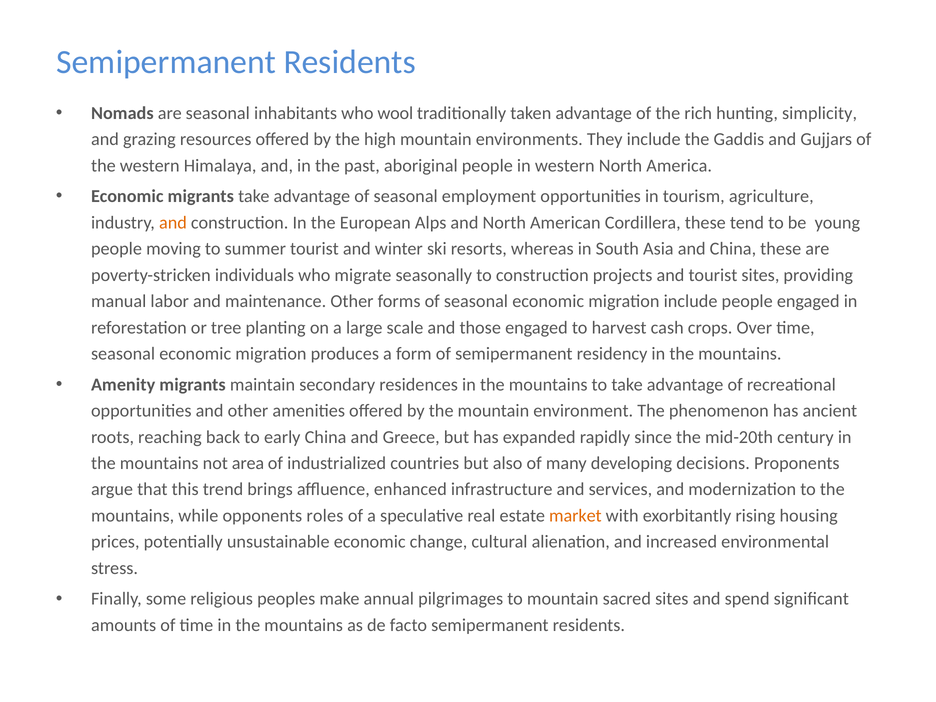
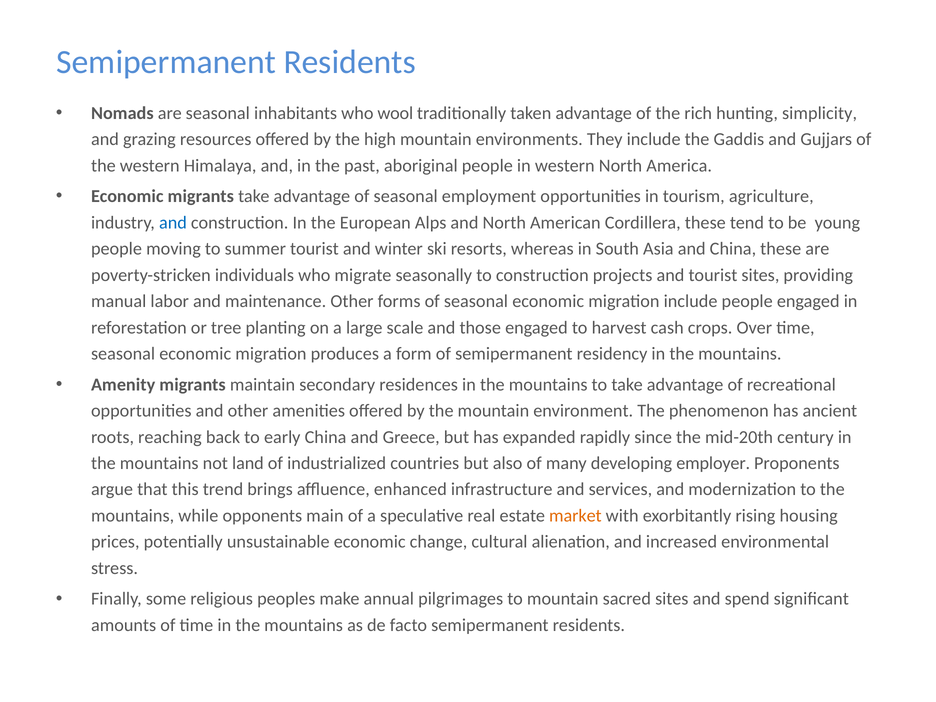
and at (173, 223) colour: orange -> blue
area: area -> land
decisions: decisions -> employer
roles: roles -> main
